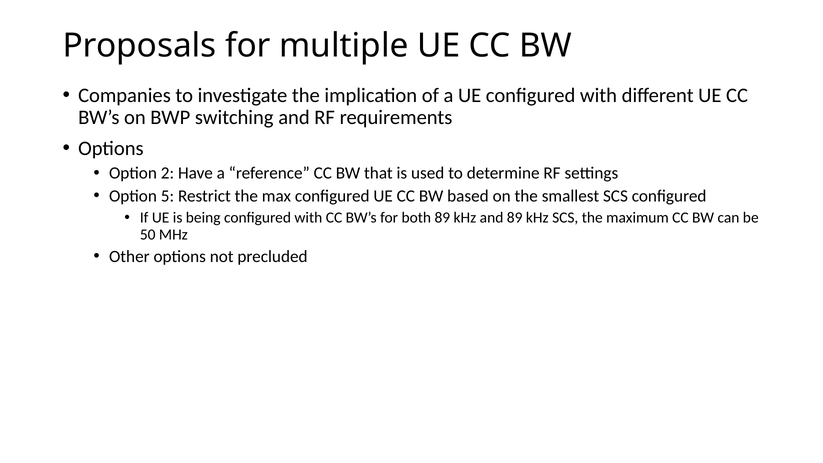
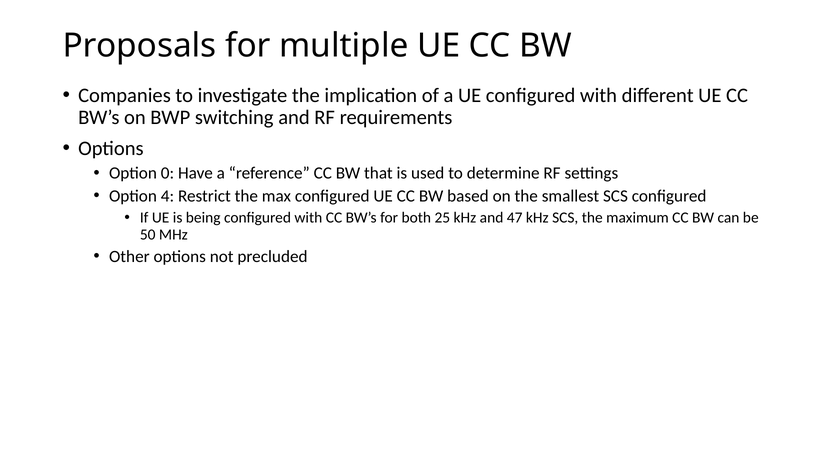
2: 2 -> 0
5: 5 -> 4
both 89: 89 -> 25
and 89: 89 -> 47
